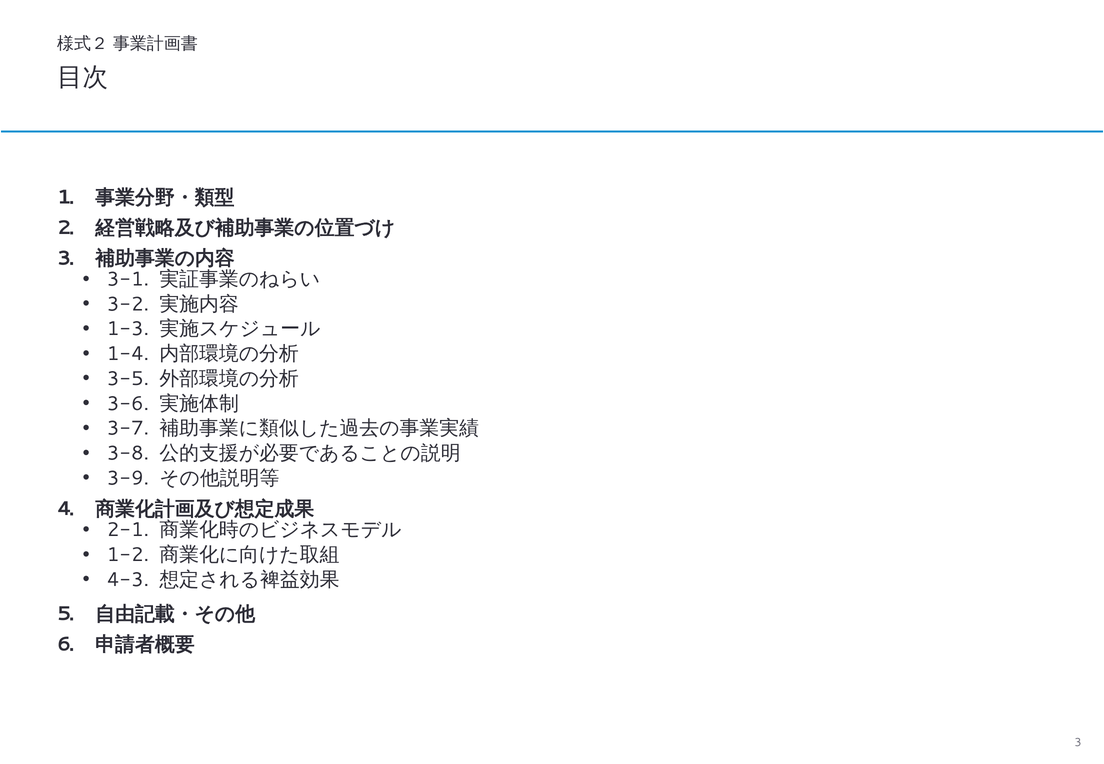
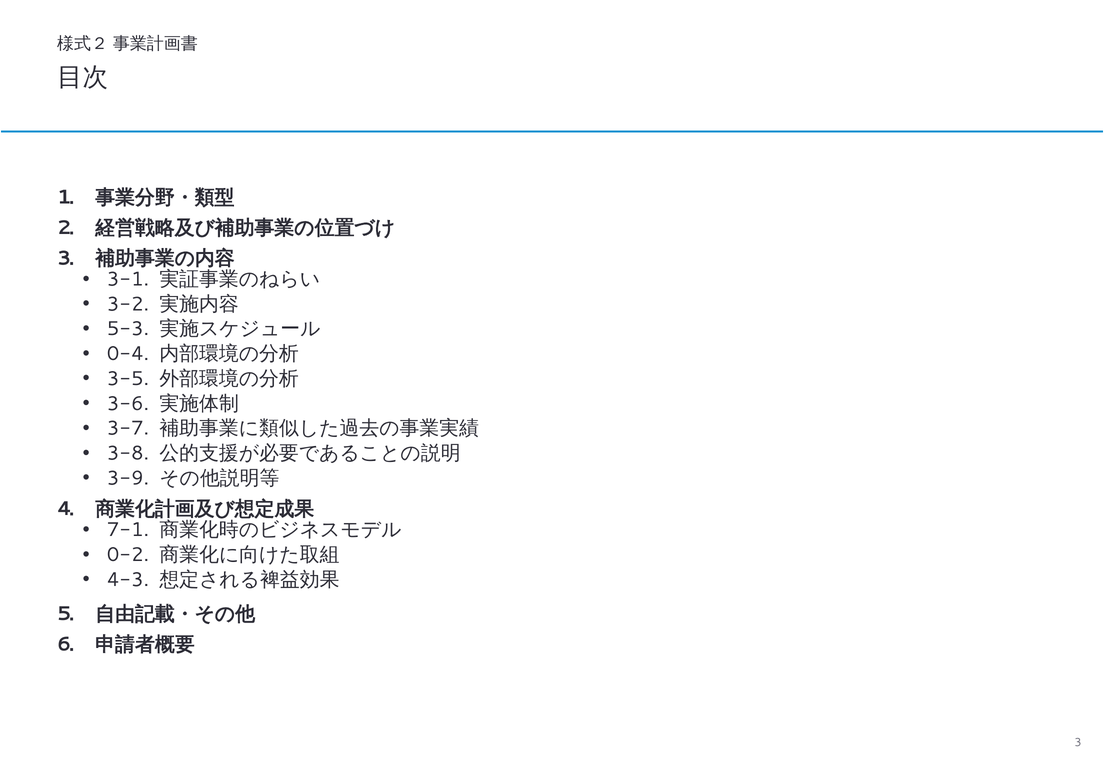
1-3: 1-3 -> 5-3
1-4: 1-4 -> 0-4
2-1: 2-1 -> 7-1
1-2: 1-2 -> 0-2
